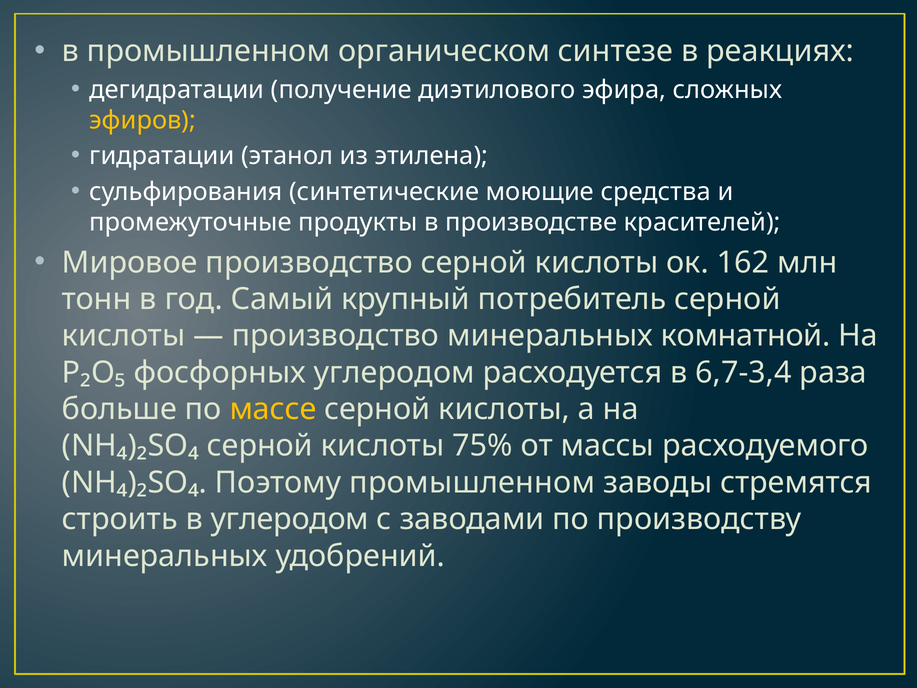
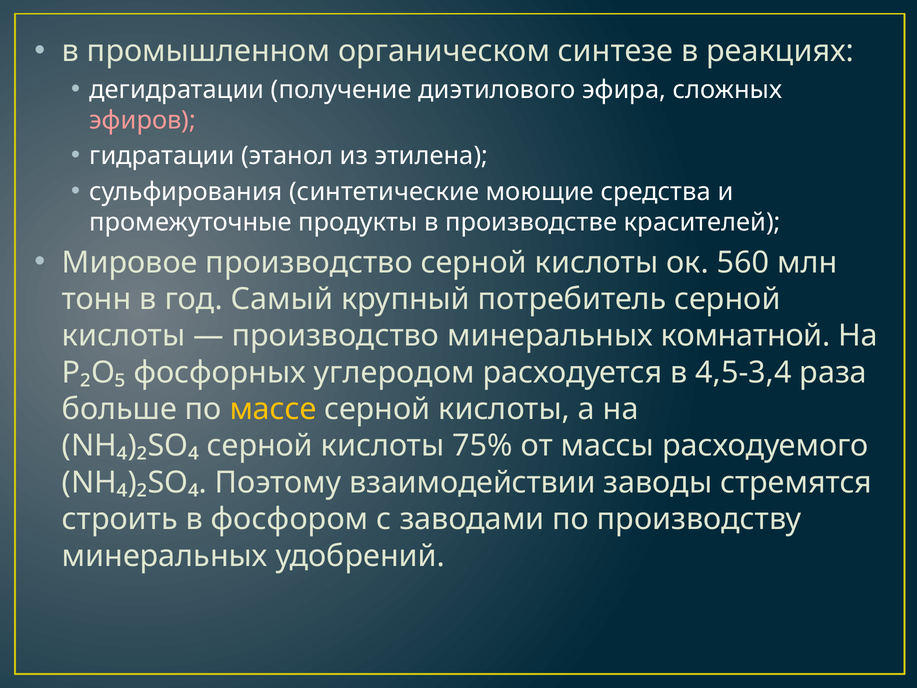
эфиров colour: yellow -> pink
162: 162 -> 560
6,7-3,4: 6,7-3,4 -> 4,5-3,4
Поэтому промышленном: промышленном -> взаимодействии
в углеродом: углеродом -> фосфором
